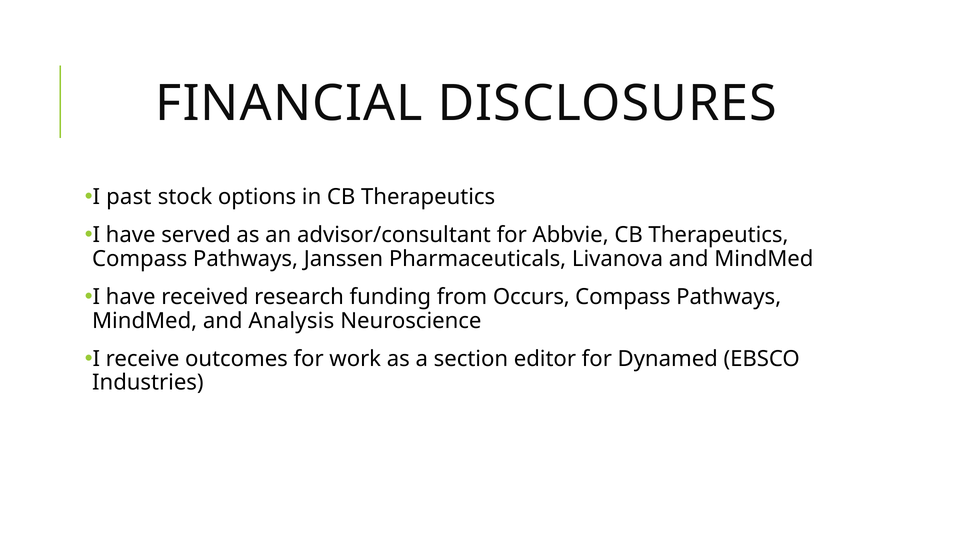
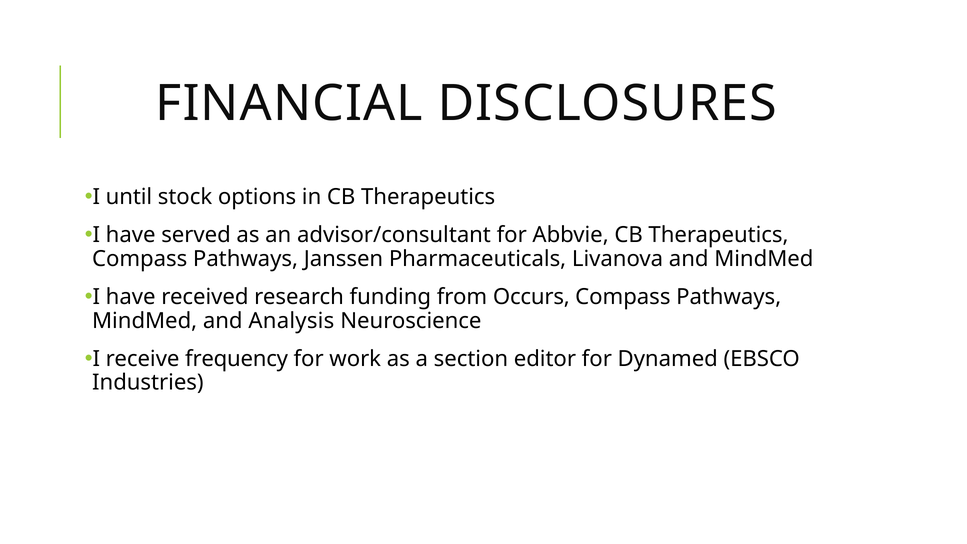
past: past -> until
outcomes: outcomes -> frequency
